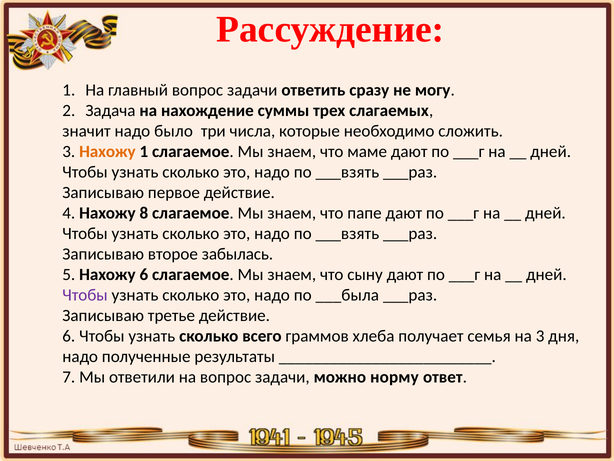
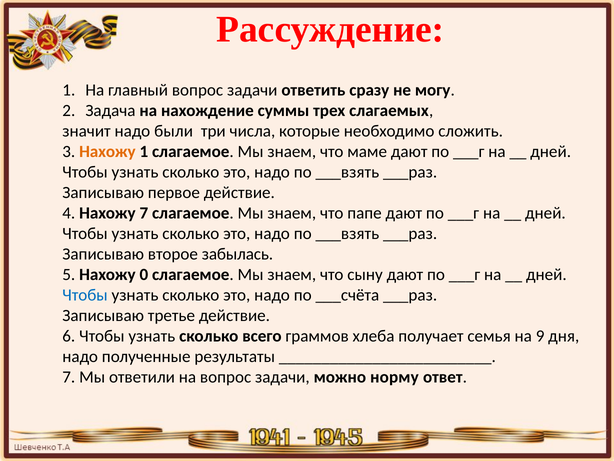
было: было -> были
Нахожу 8: 8 -> 7
Нахожу 6: 6 -> 0
Чтобы at (85, 295) colour: purple -> blue
___была: ___была -> ___счёта
на 3: 3 -> 9
